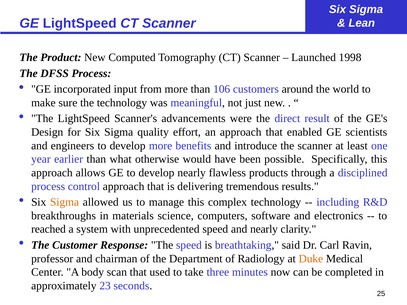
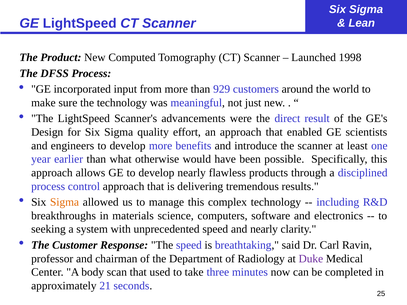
106: 106 -> 929
reached: reached -> seeking
Duke colour: orange -> purple
23: 23 -> 21
